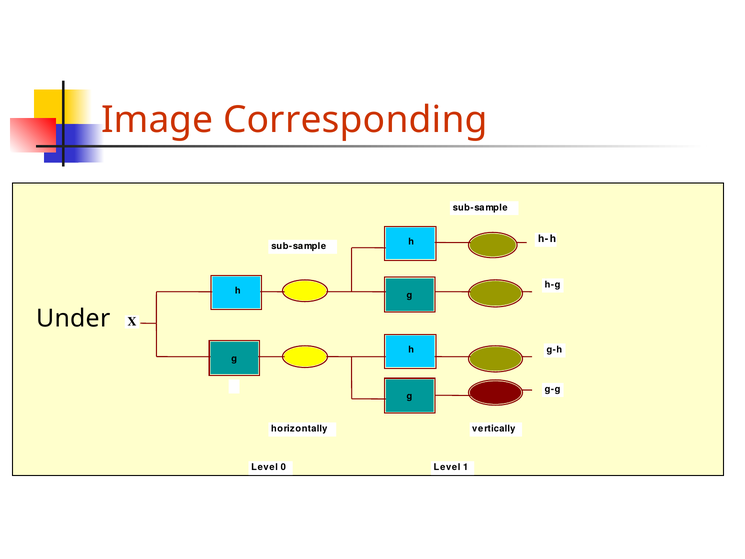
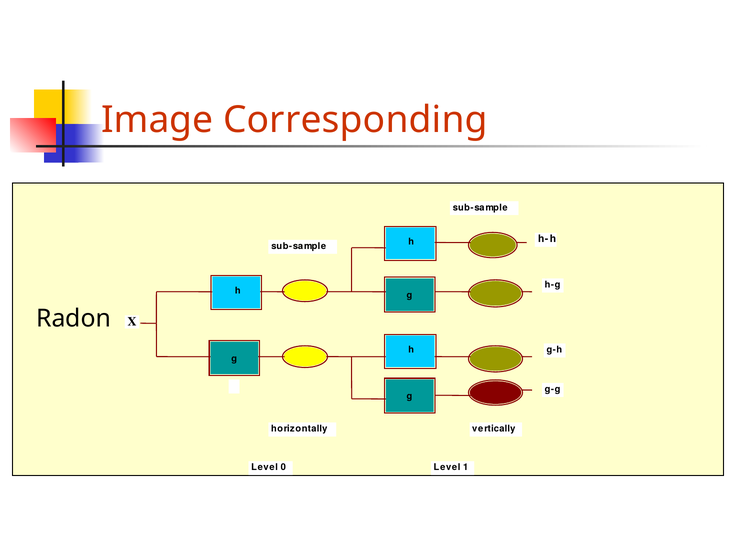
Under: Under -> Radon
